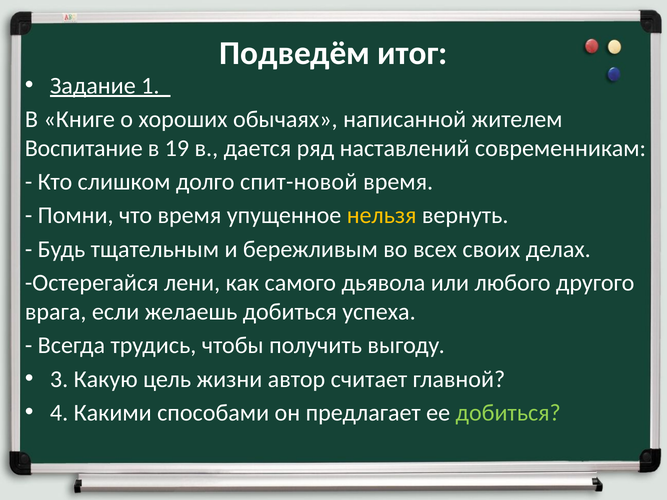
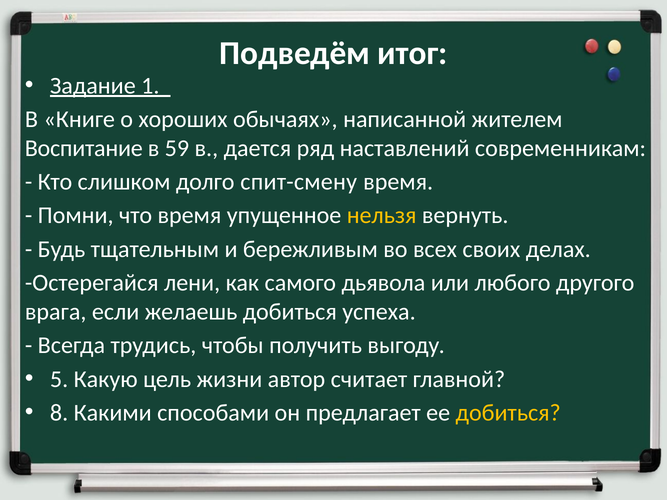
19: 19 -> 59
спит-новой: спит-новой -> спит-смену
3: 3 -> 5
4: 4 -> 8
добиться at (508, 413) colour: light green -> yellow
